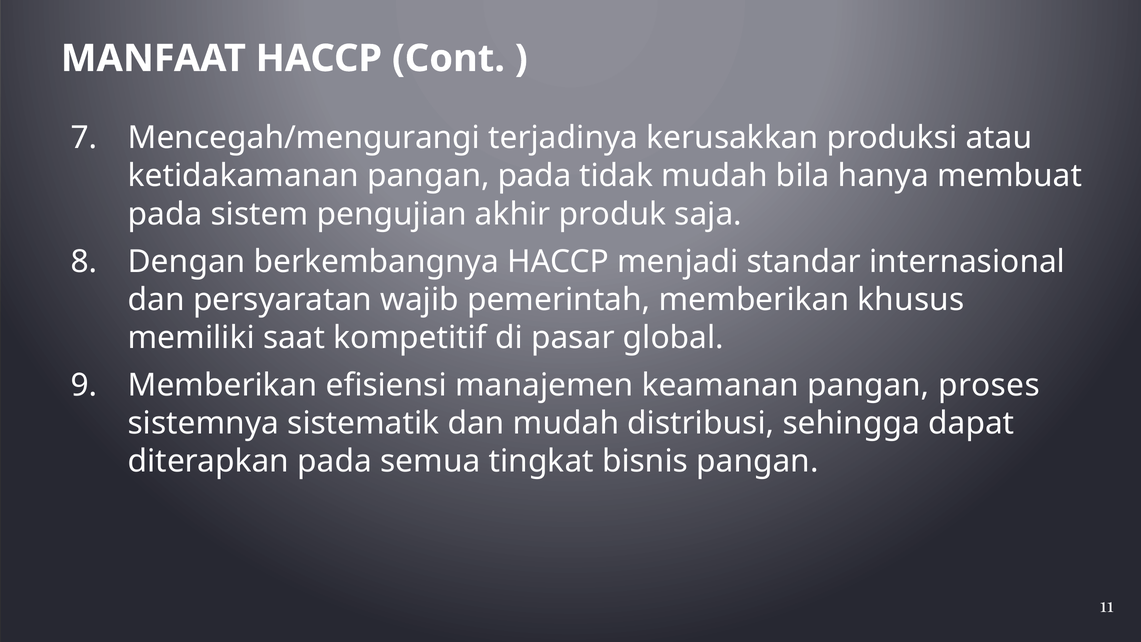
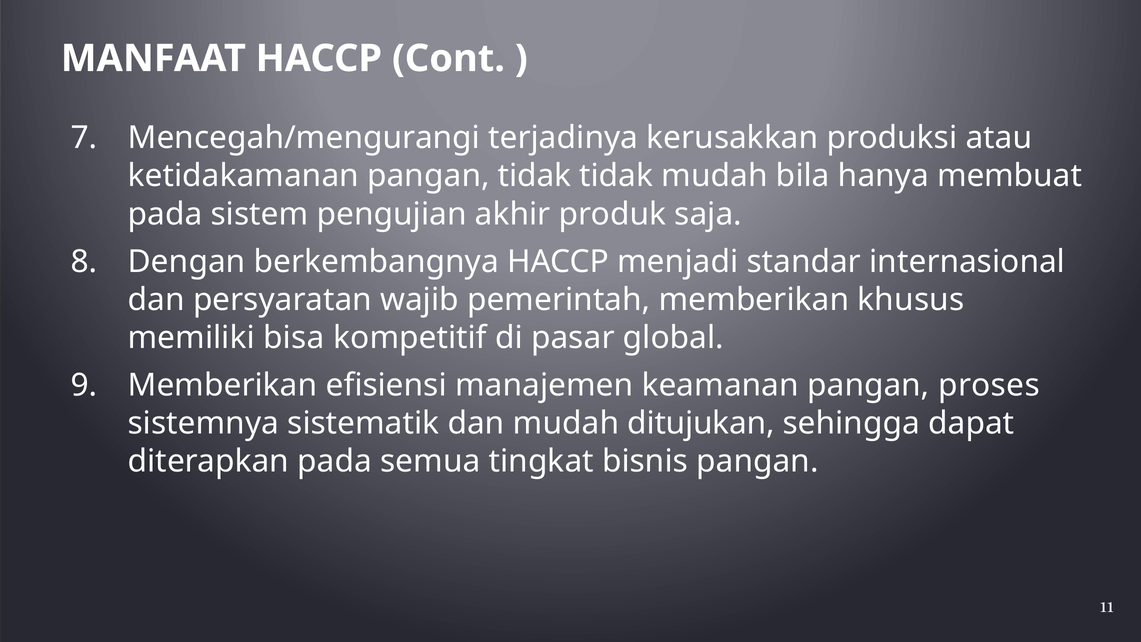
pangan pada: pada -> tidak
saat: saat -> bisa
distribusi: distribusi -> ditujukan
